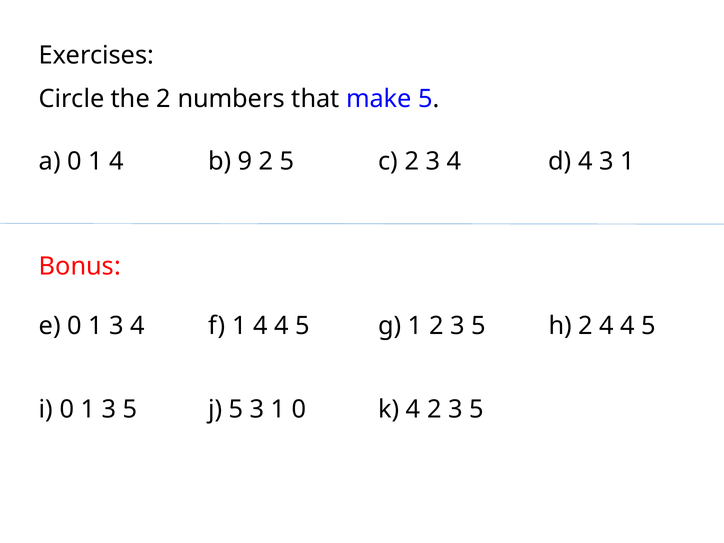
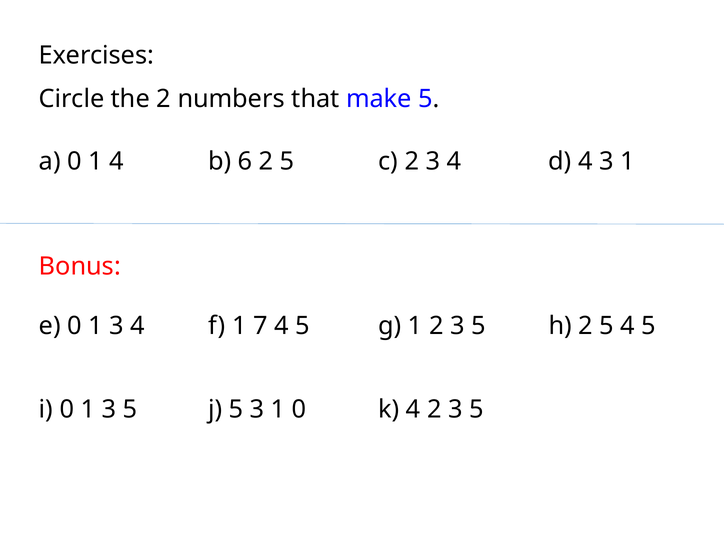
9: 9 -> 6
f 1 4: 4 -> 7
h 2 4: 4 -> 5
